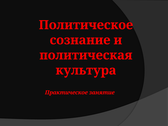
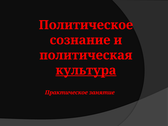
культура underline: none -> present
